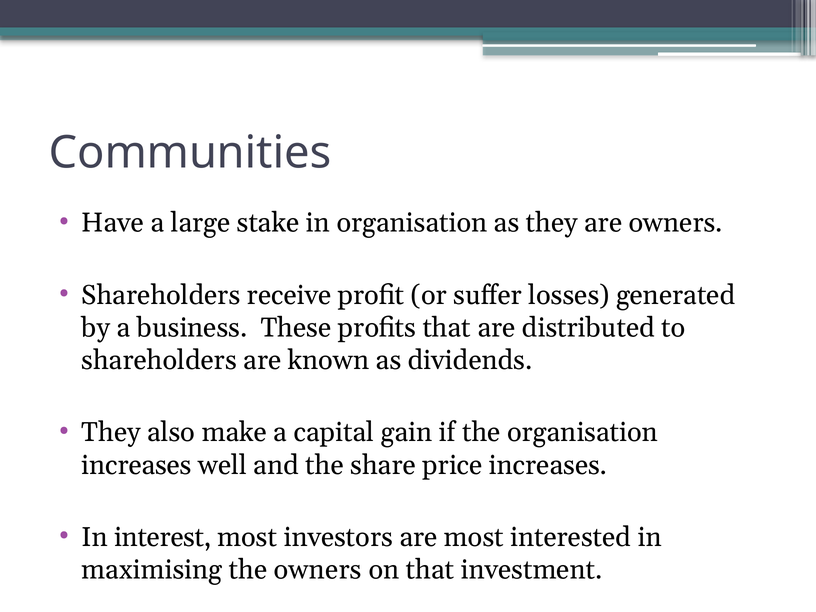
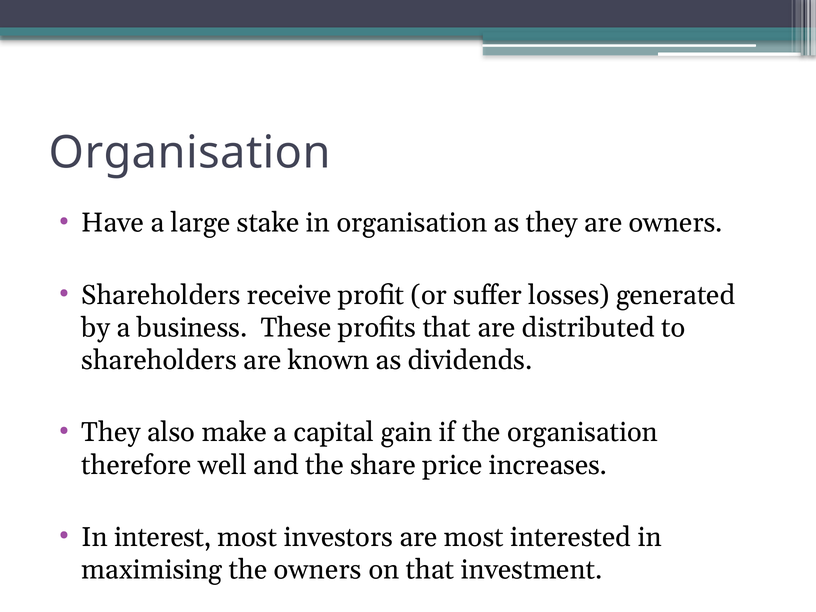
Communities at (190, 153): Communities -> Organisation
increases at (137, 465): increases -> therefore
